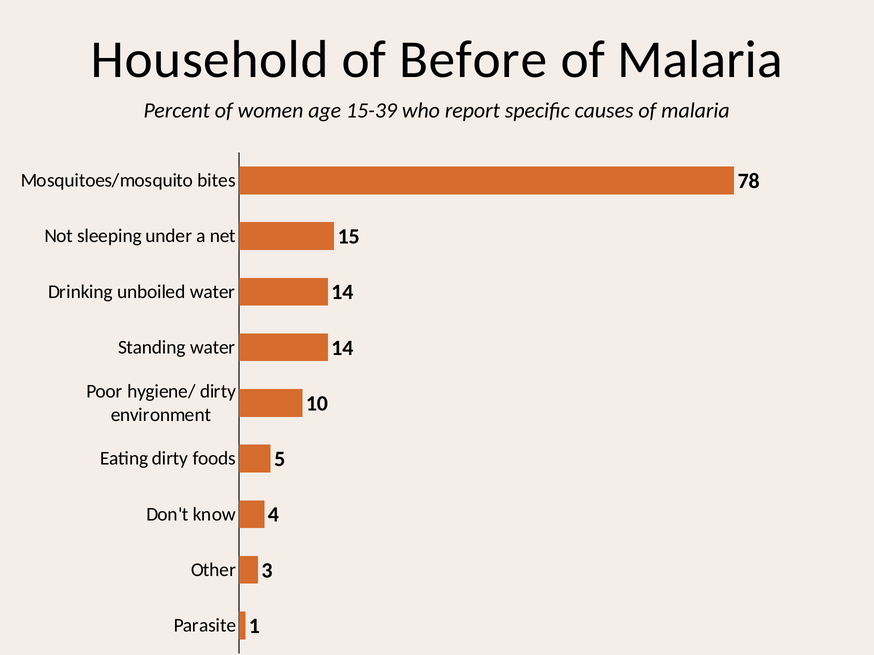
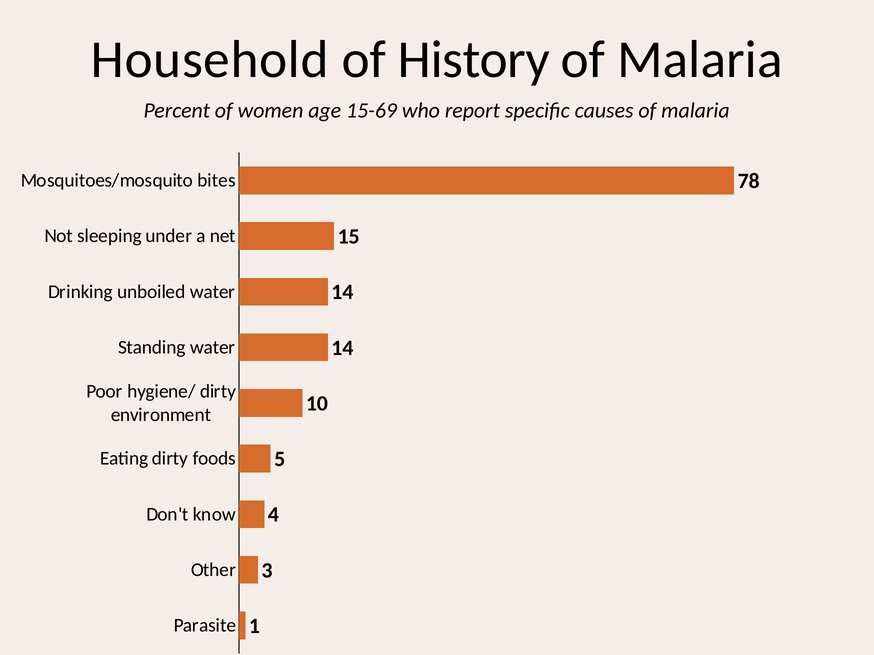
Before: Before -> History
15-39: 15-39 -> 15-69
